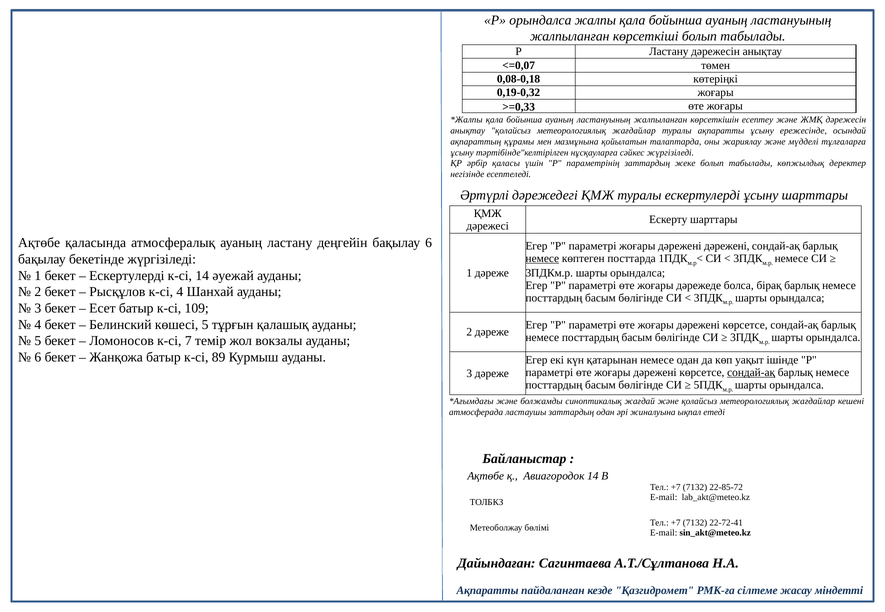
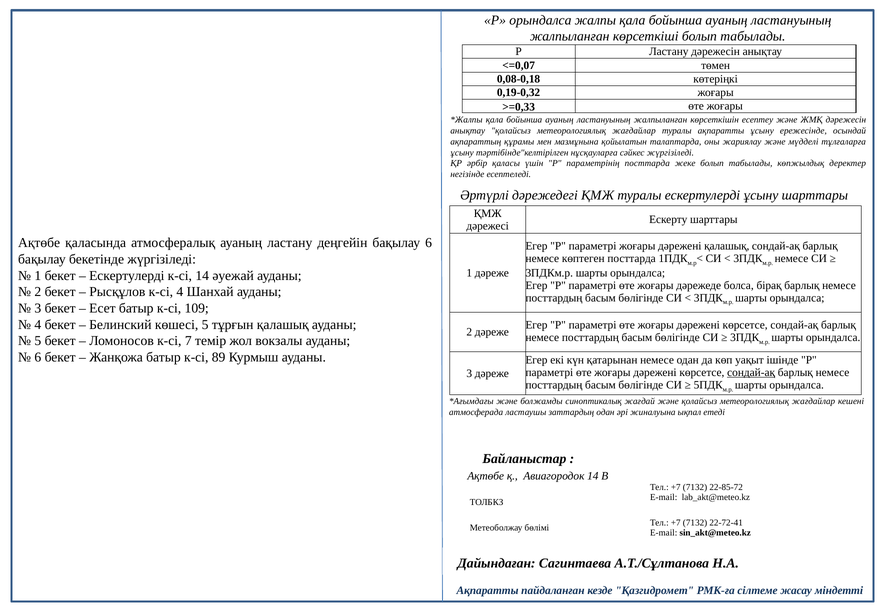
параметрінің заттардың: заттардың -> посттарда
дәрежені дәрежені: дәрежені -> қалашық
немесе at (542, 259) underline: present -> none
